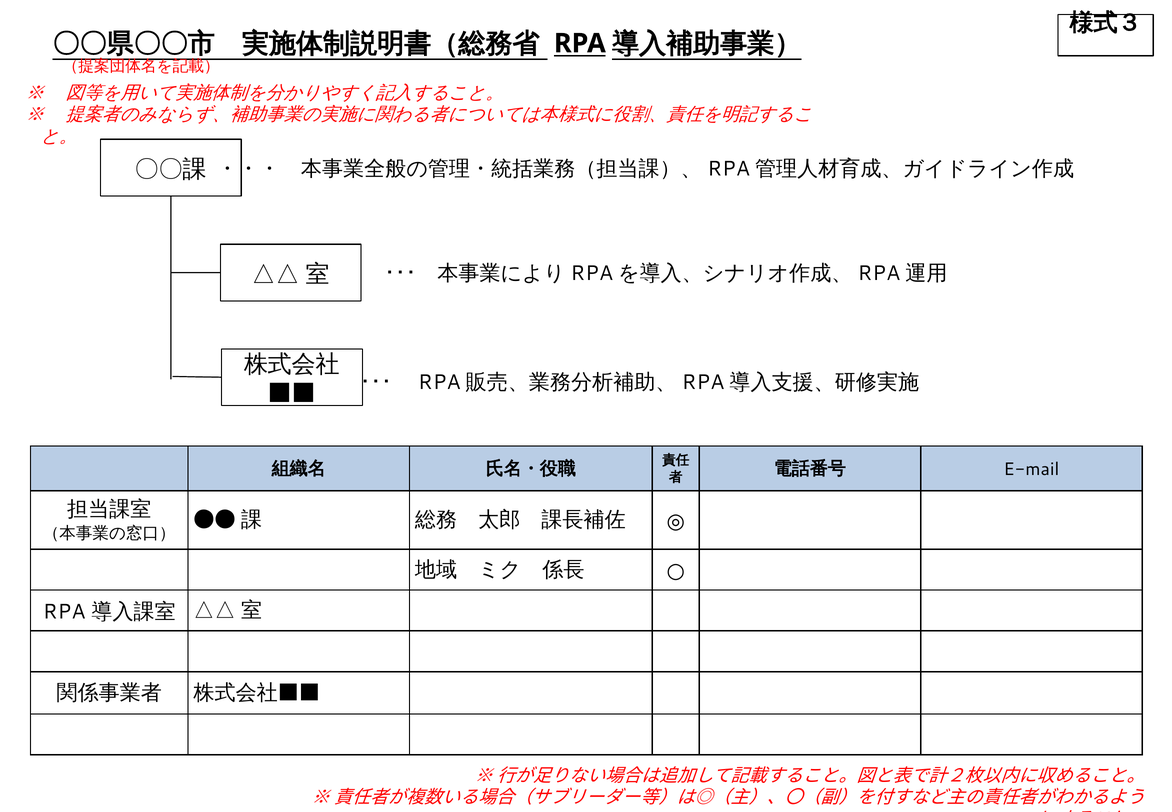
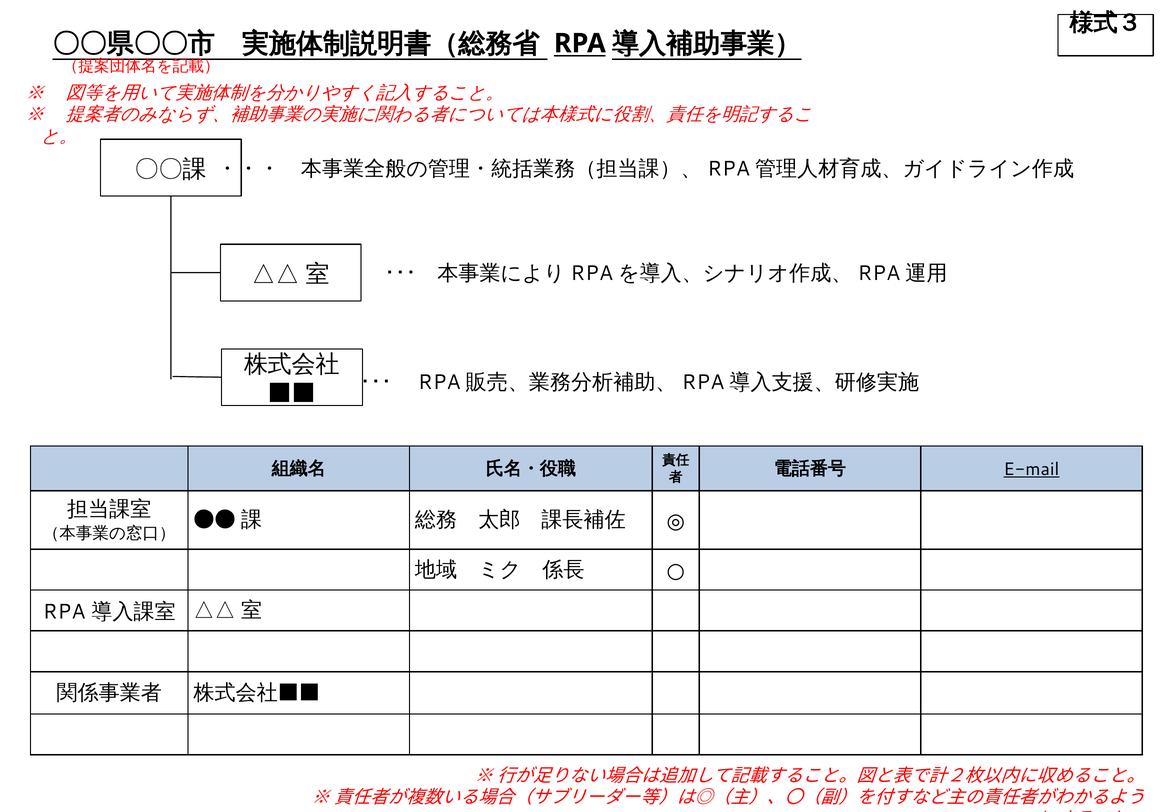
E-mail underline: none -> present
